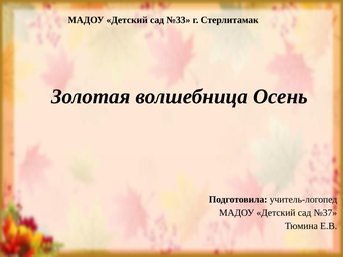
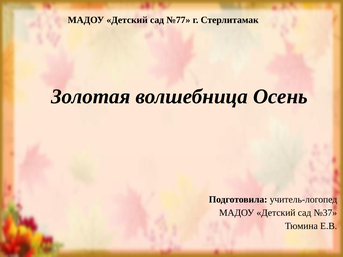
№33: №33 -> №77
